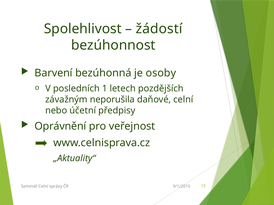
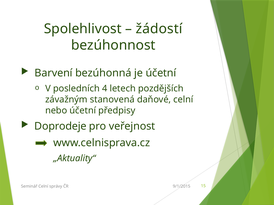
je osoby: osoby -> účetní
1: 1 -> 4
neporušila: neporušila -> stanovená
Oprávnění: Oprávnění -> Doprodeje
